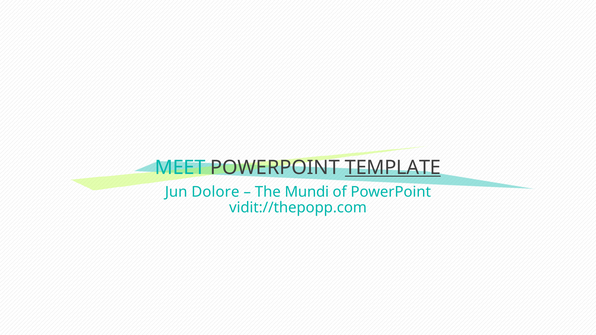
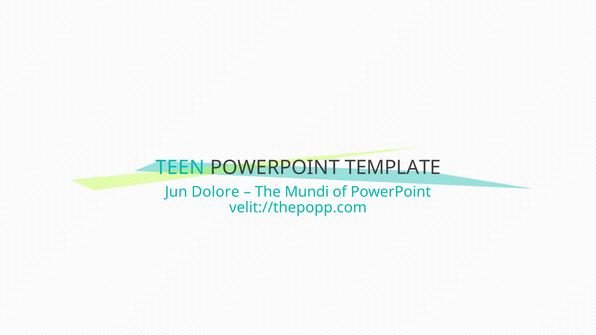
MEET: MEET -> TEEN
TEMPLATE underline: present -> none
vidit://thepopp.com: vidit://thepopp.com -> velit://thepopp.com
